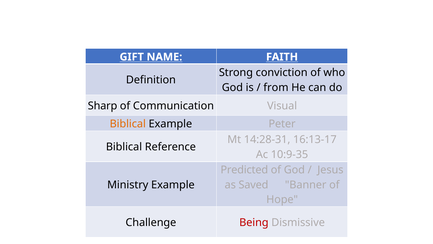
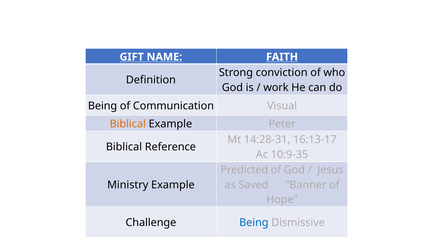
from: from -> work
Sharp at (103, 106): Sharp -> Being
Being at (254, 222) colour: red -> blue
